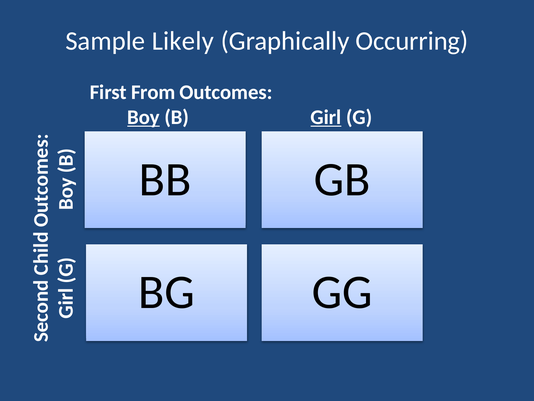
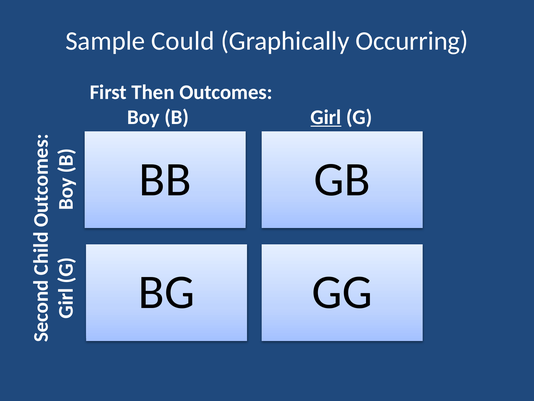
Likely: Likely -> Could
From: From -> Then
Boy underline: present -> none
